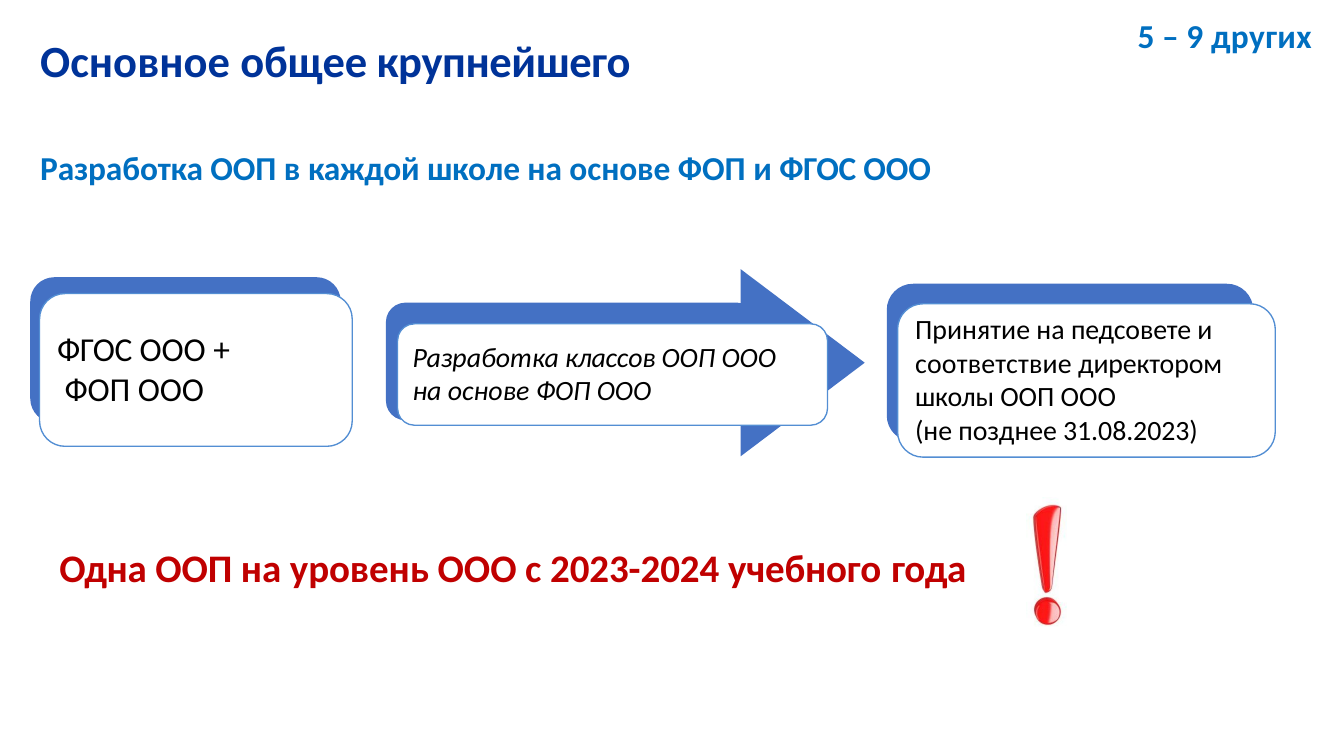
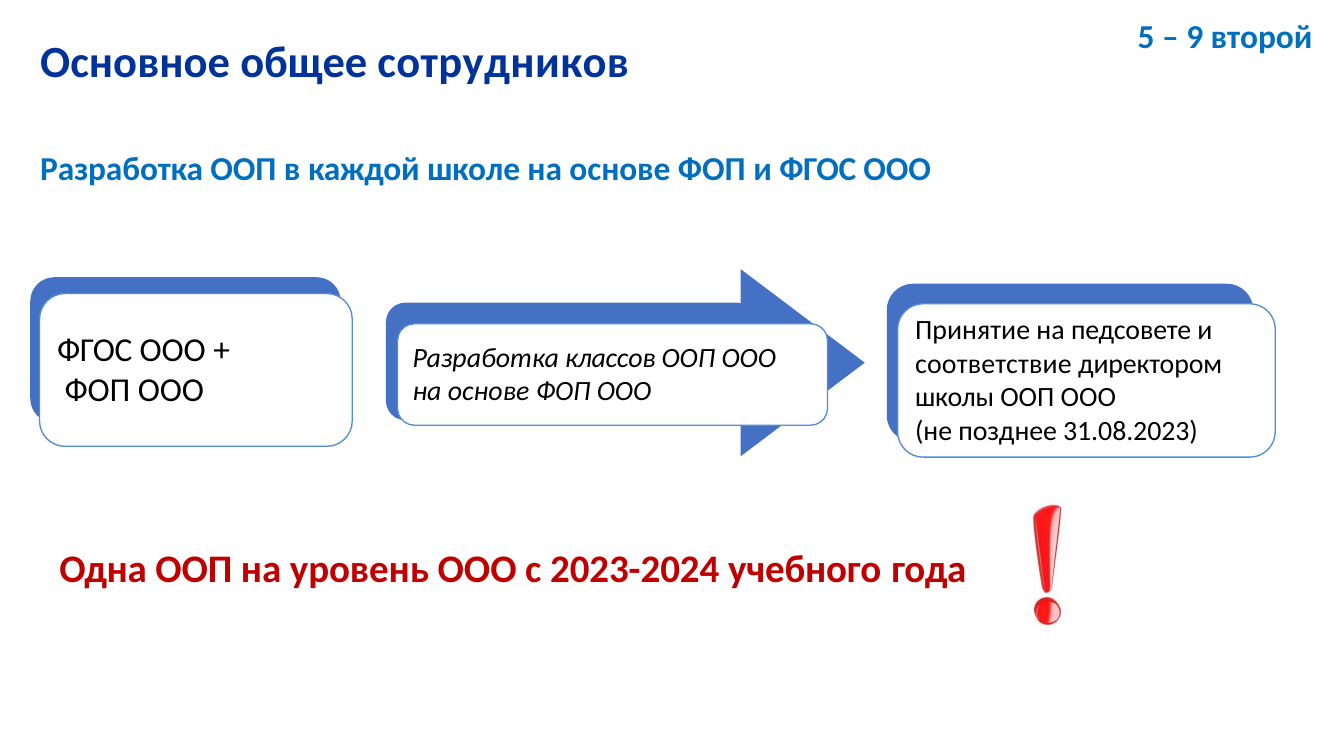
других: других -> второй
крупнейшего: крупнейшего -> сотрудников
